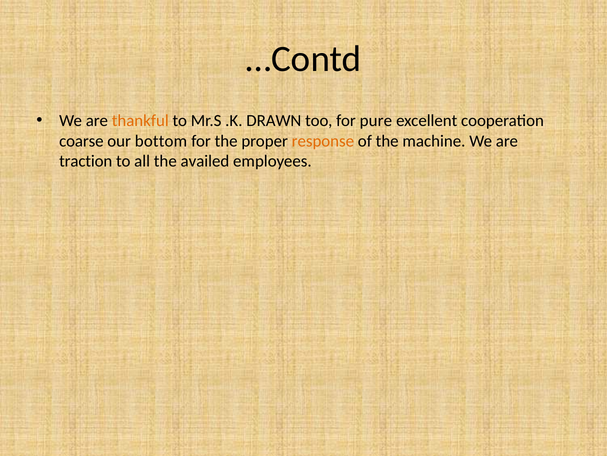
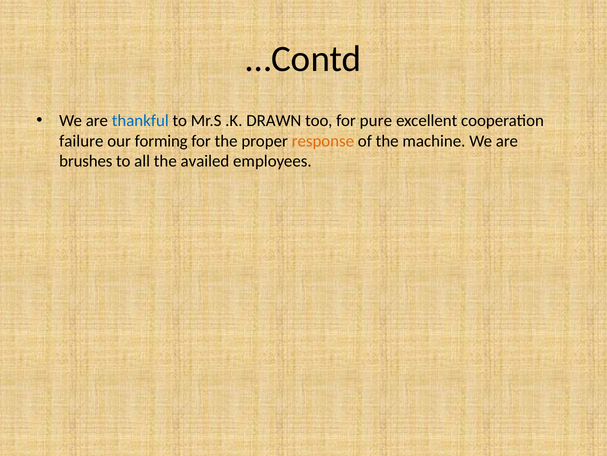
thankful colour: orange -> blue
coarse: coarse -> failure
bottom: bottom -> forming
traction: traction -> brushes
